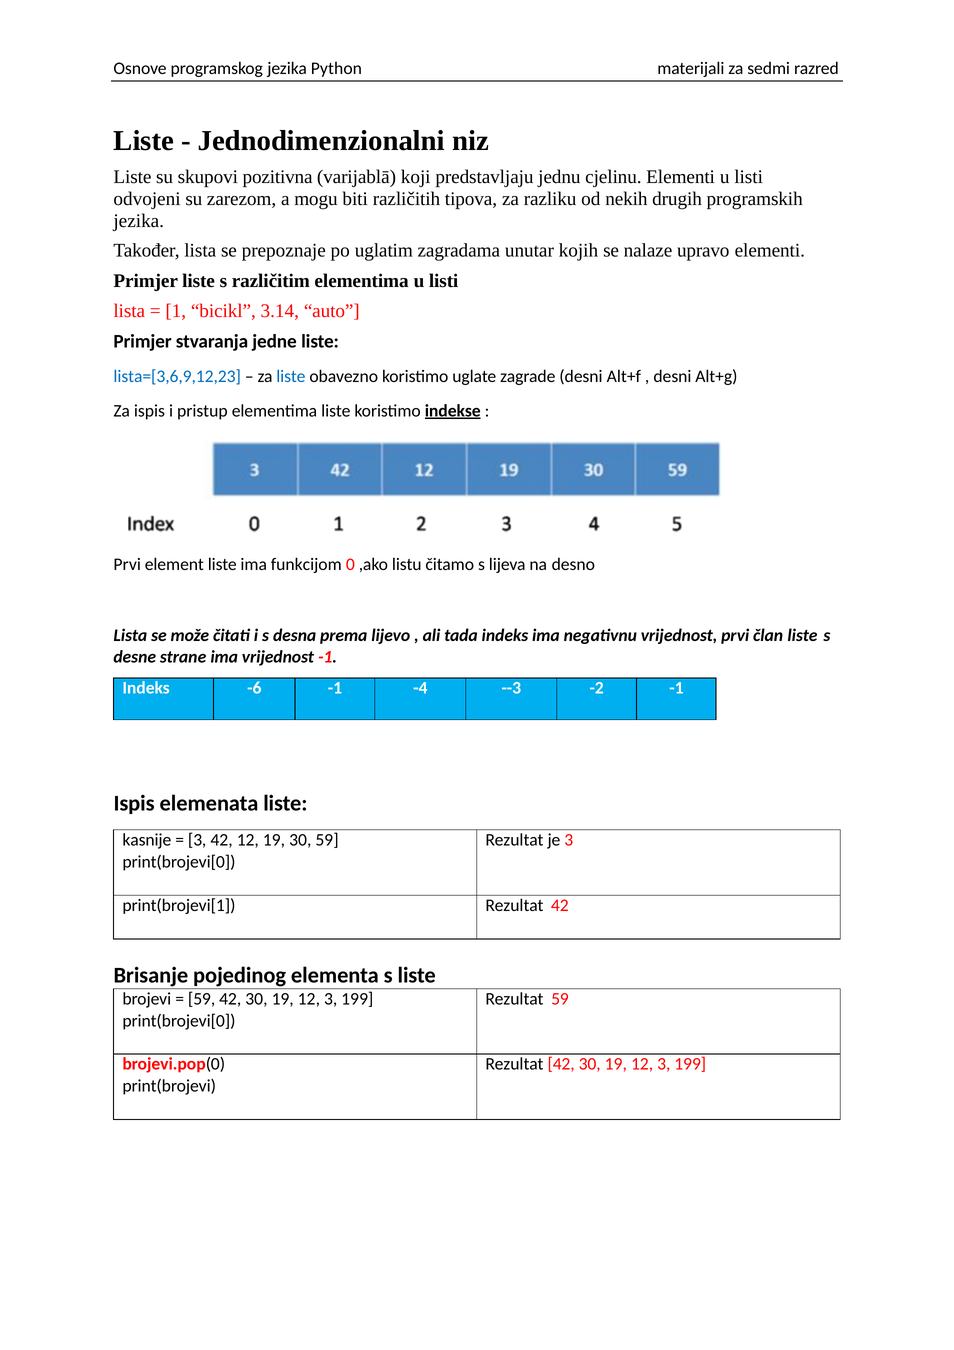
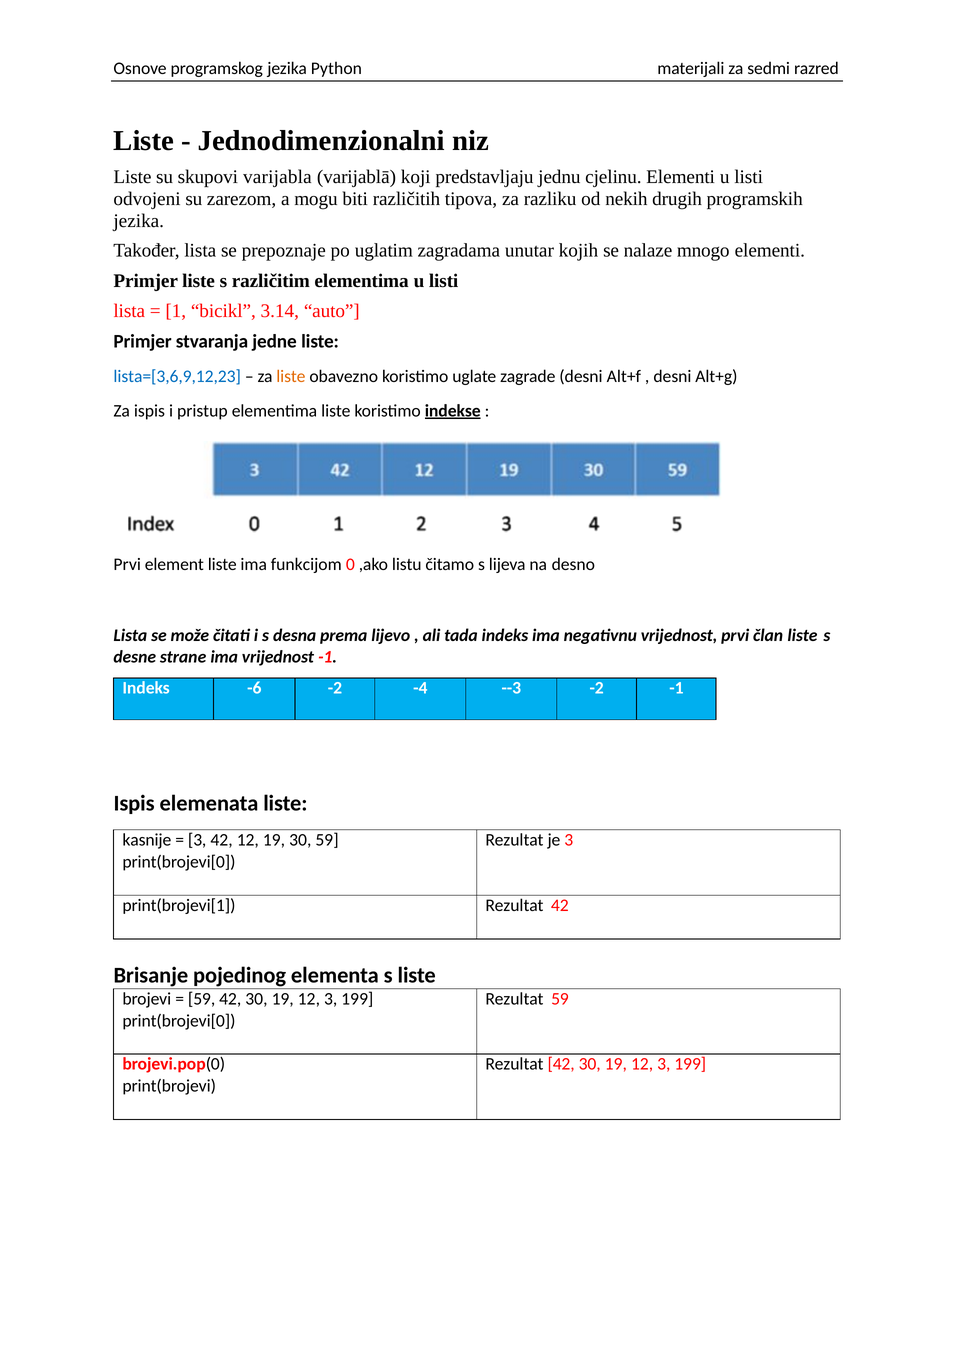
pozitivna: pozitivna -> varijabla
upravo: upravo -> mnogo
liste at (291, 377) colour: blue -> orange
-6 -1: -1 -> -2
